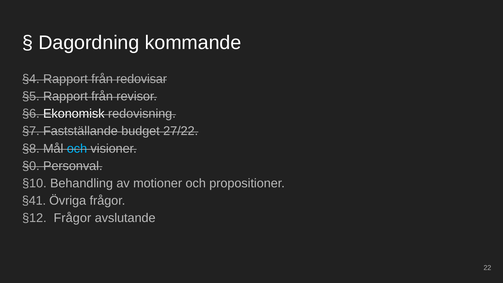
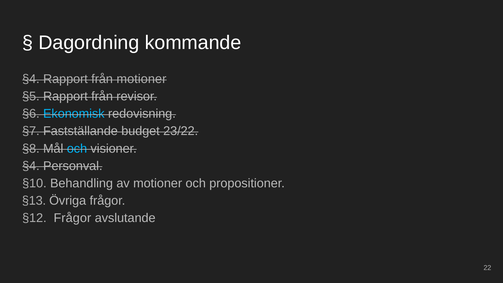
från redovisar: redovisar -> motioner
Ekonomisk colour: white -> light blue
27/22: 27/22 -> 23/22
§0 at (31, 166): §0 -> §4
§41: §41 -> §13
